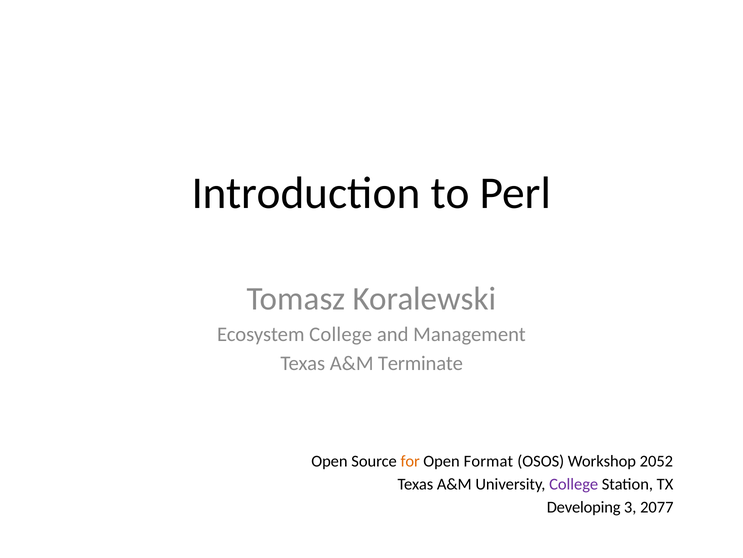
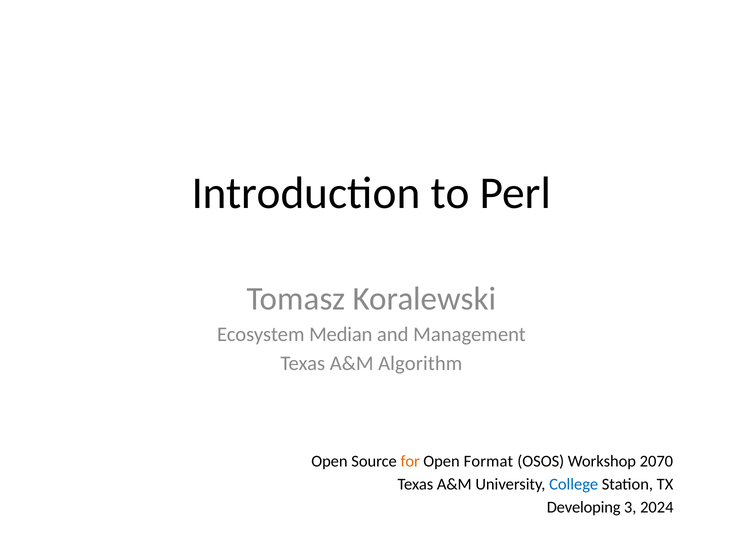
Ecosystem College: College -> Median
Terminate: Terminate -> Algorithm
2052: 2052 -> 2070
College at (574, 484) colour: purple -> blue
2077: 2077 -> 2024
